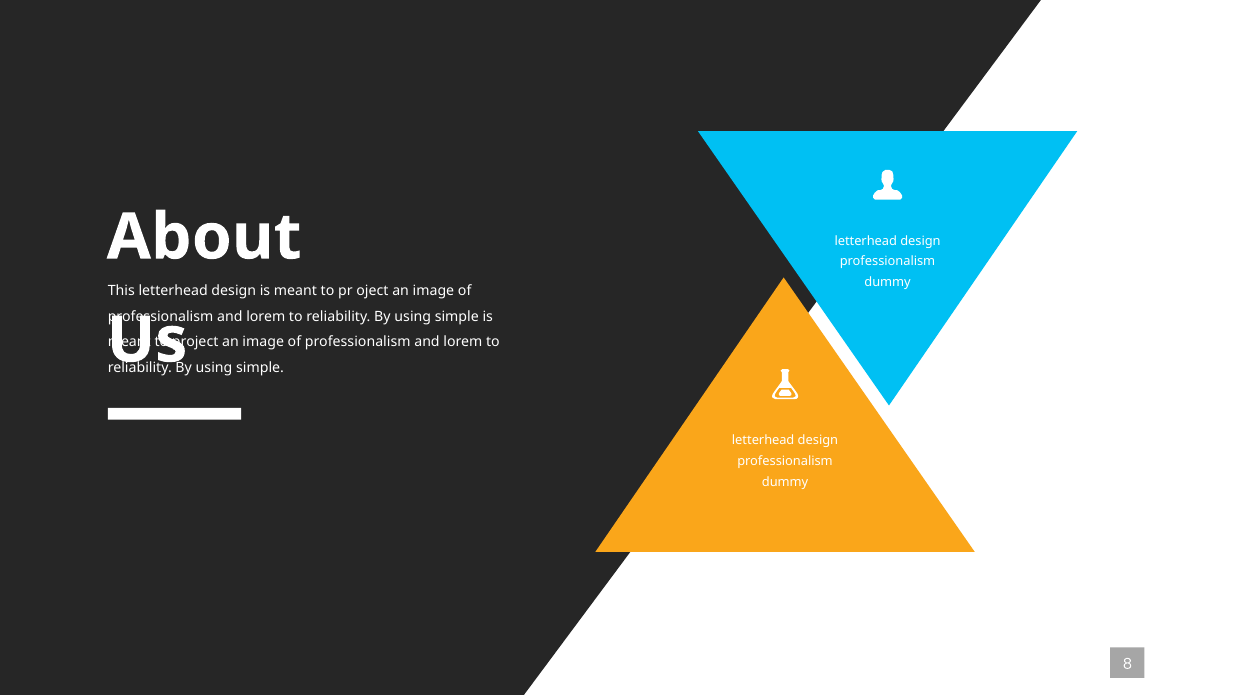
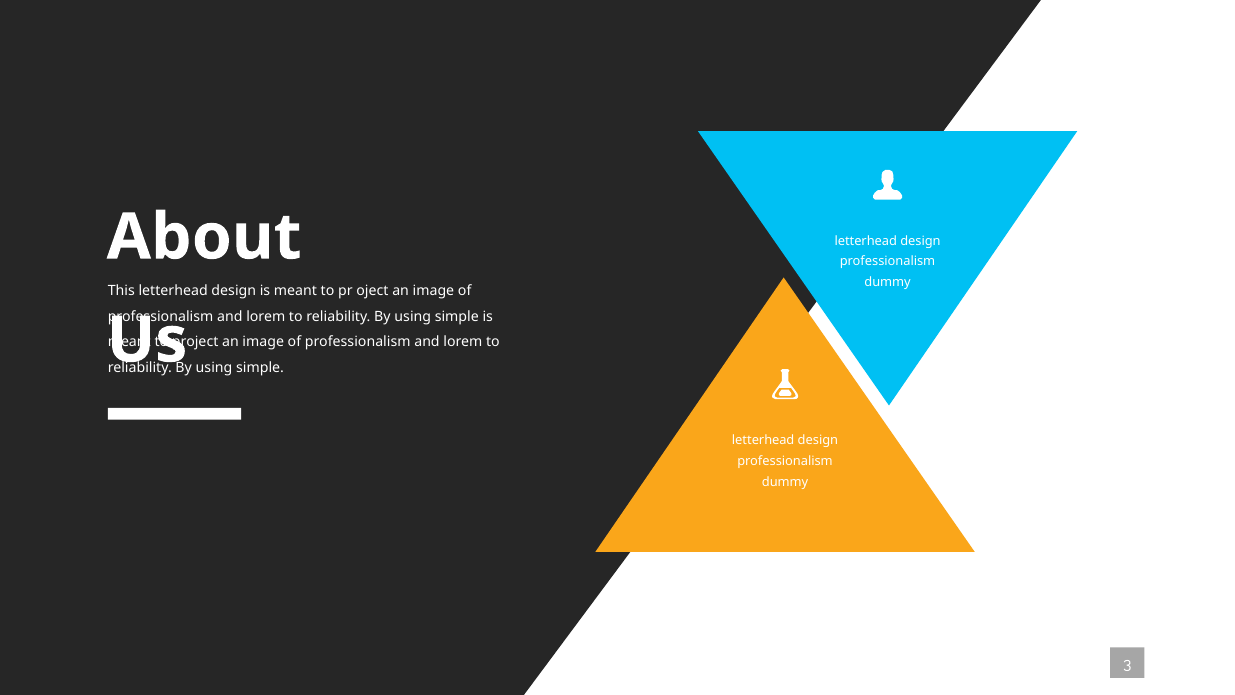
8: 8 -> 3
